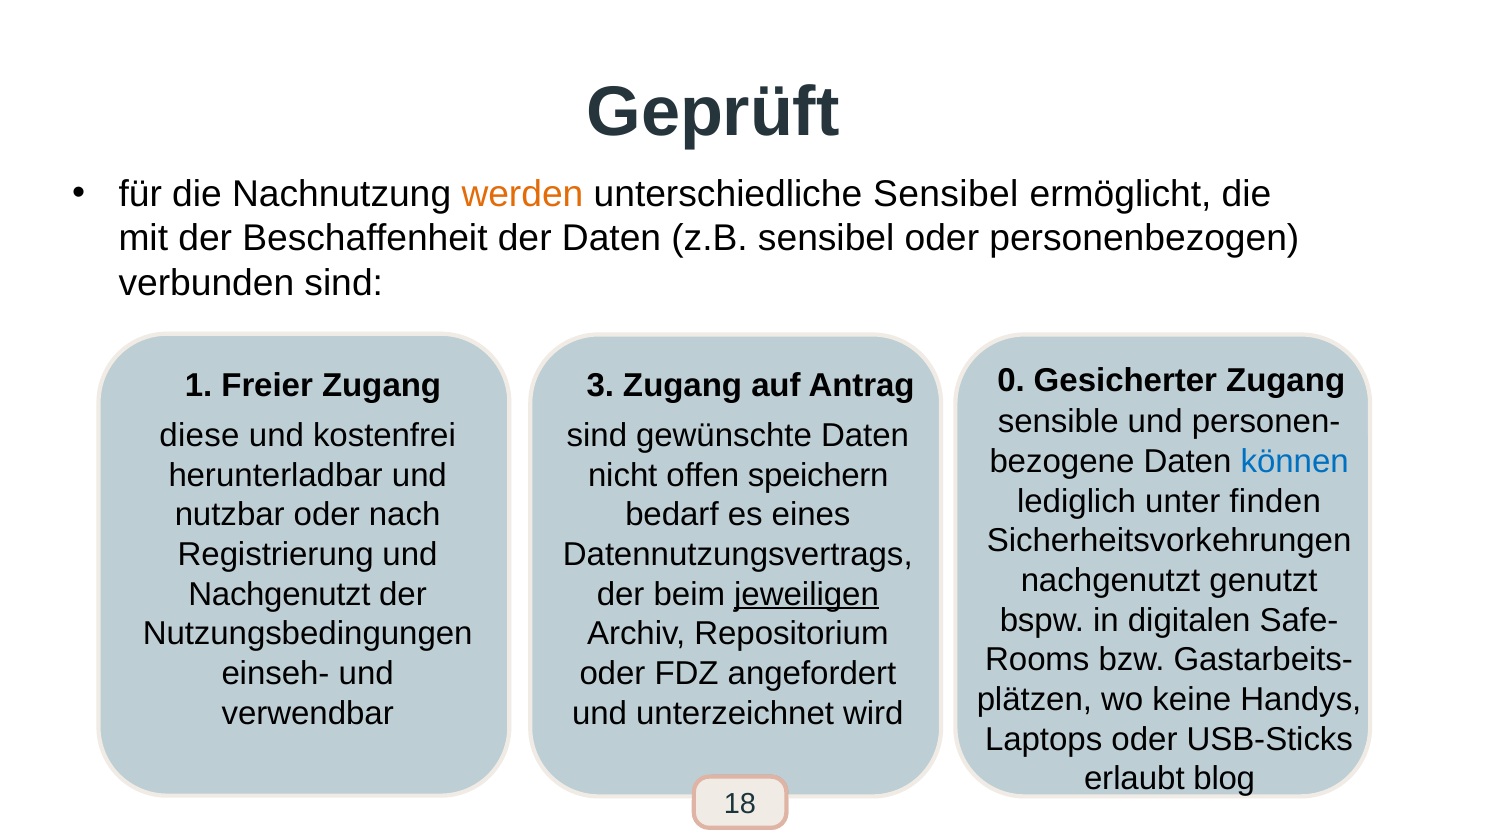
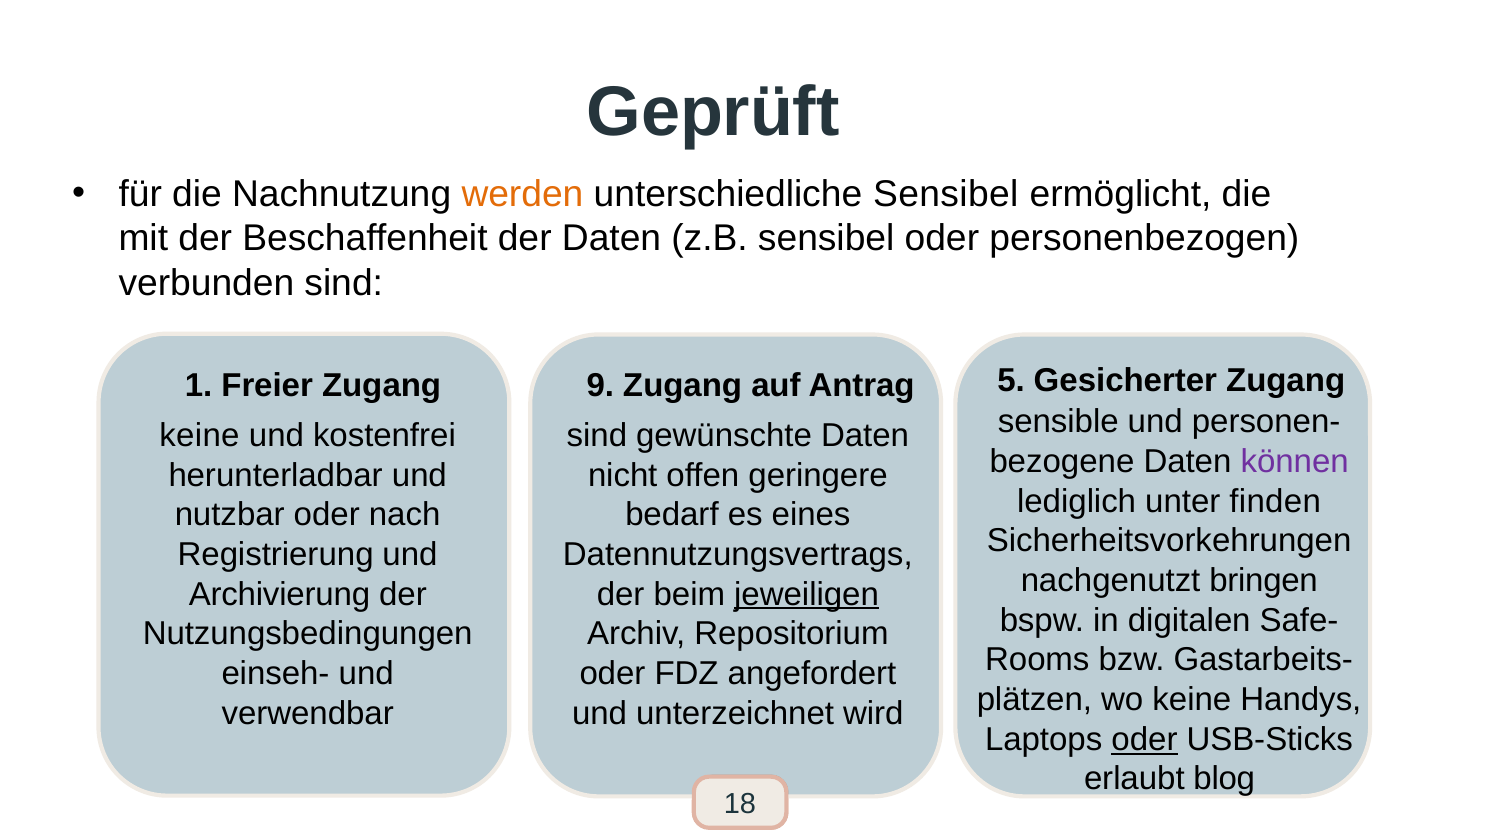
3: 3 -> 9
0: 0 -> 5
diese at (199, 436): diese -> keine
können colour: blue -> purple
speichern: speichern -> geringere
genutzt: genutzt -> bringen
Nachgenutzt at (280, 594): Nachgenutzt -> Archivierung
oder at (1144, 739) underline: none -> present
